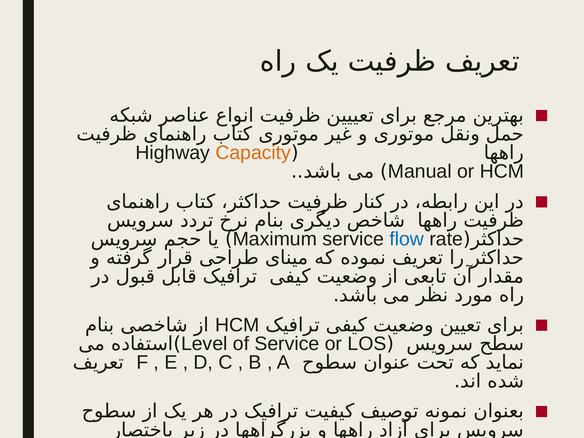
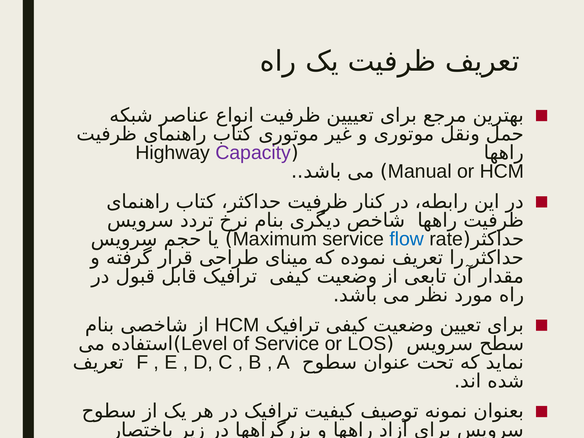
Capacity colour: orange -> purple
